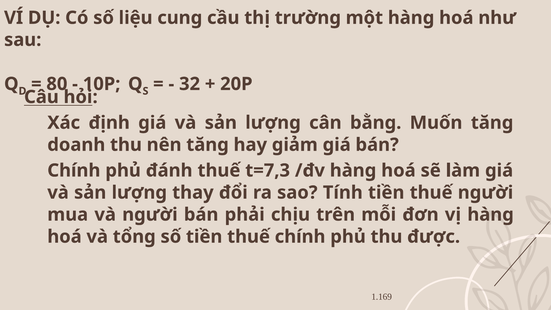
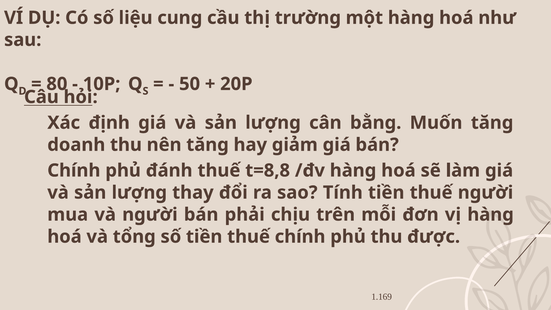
32: 32 -> 50
t=7,3: t=7,3 -> t=8,8
